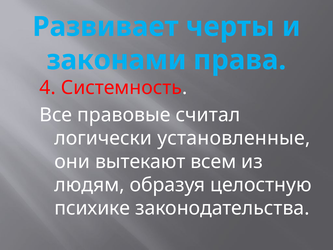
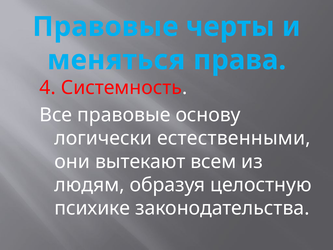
Развивает at (105, 27): Развивает -> Правовые
законами: законами -> меняться
считал: считал -> основу
установленные: установленные -> естественными
